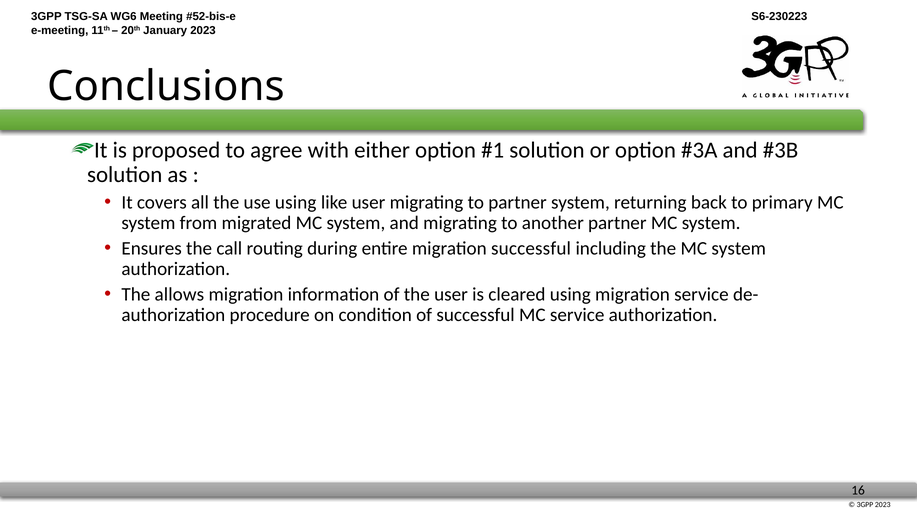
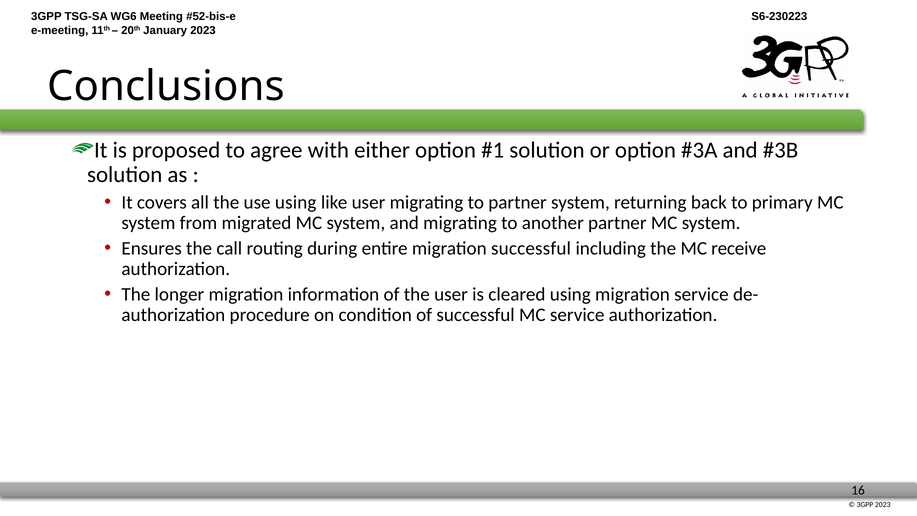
the MC system: system -> receive
allows: allows -> longer
